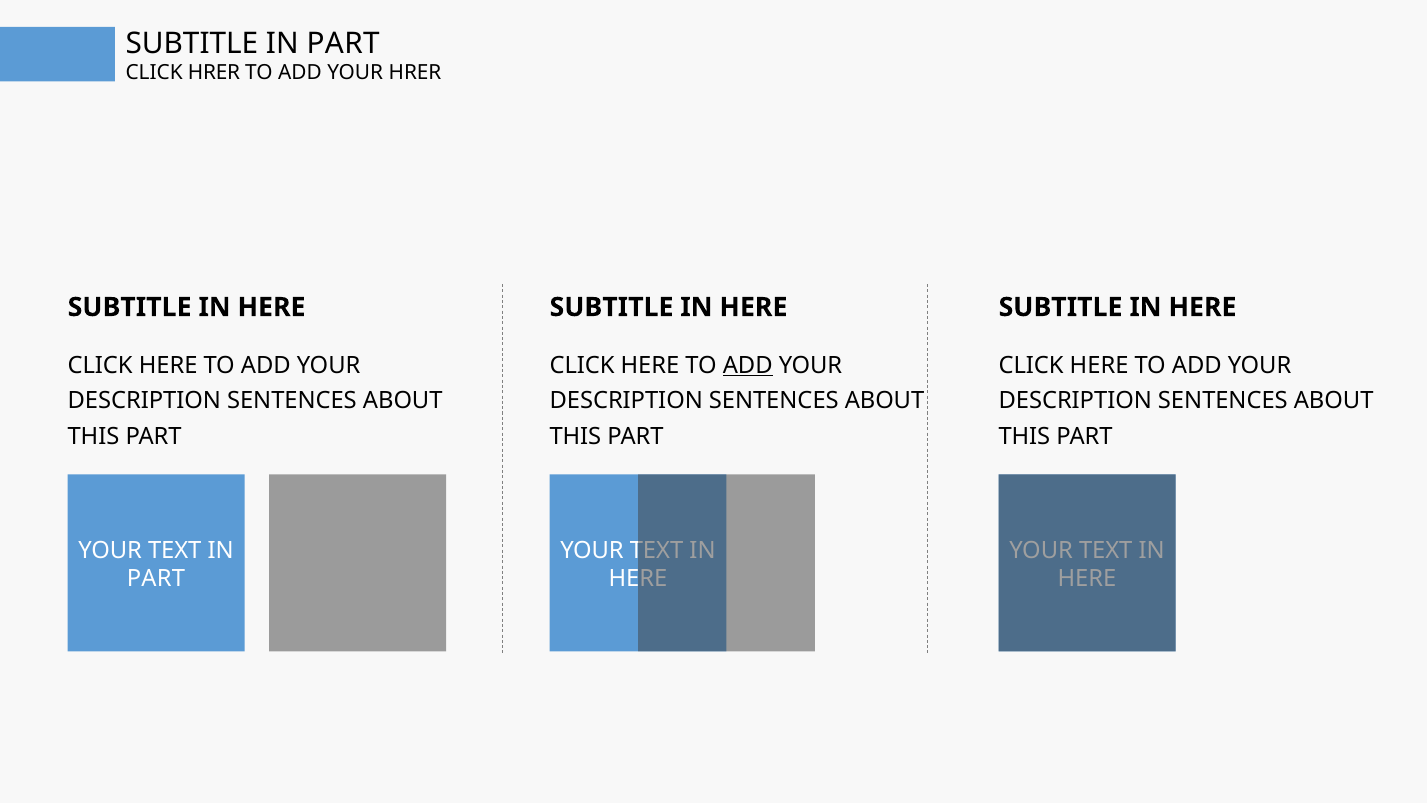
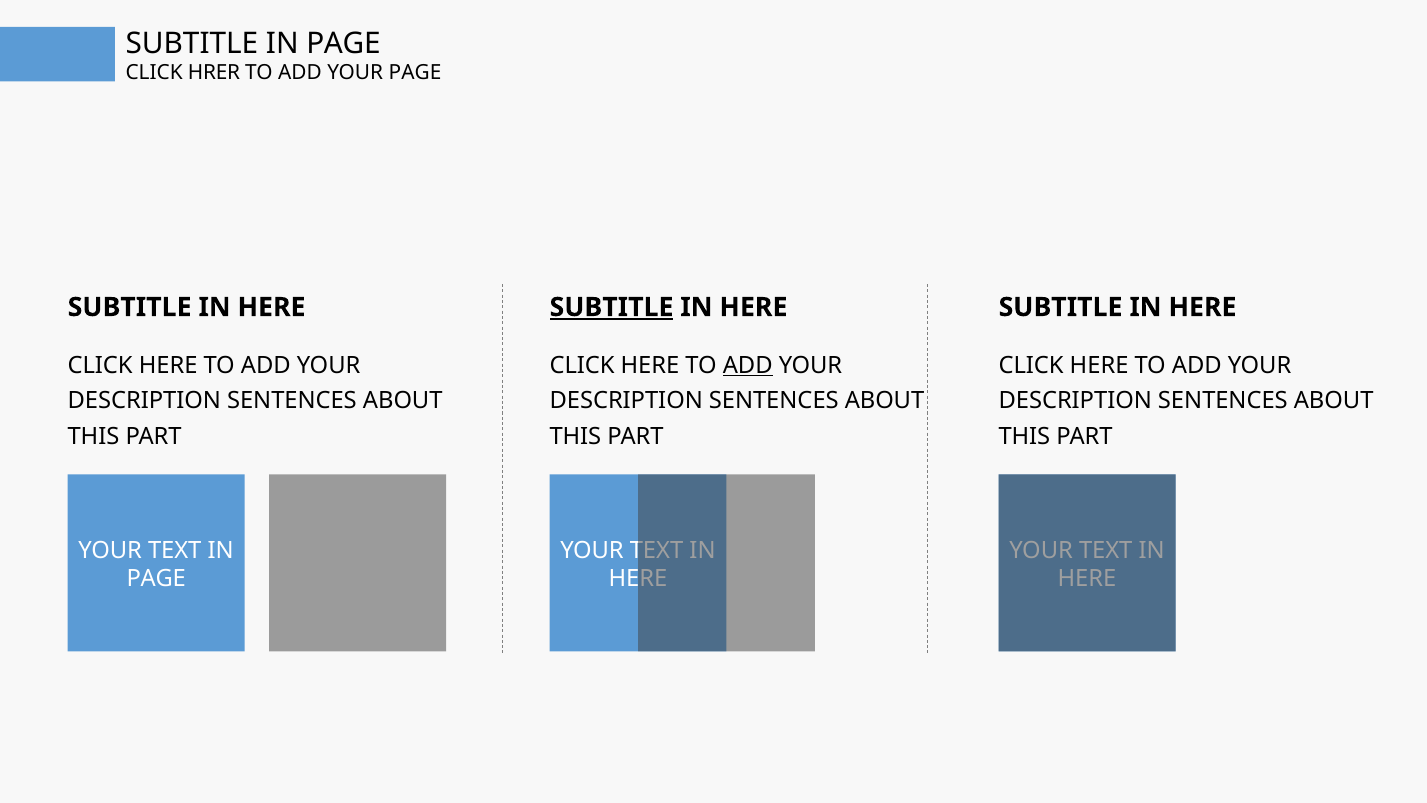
SUBTITLE IN PART: PART -> PAGE
YOUR HRER: HRER -> PAGE
SUBTITLE at (611, 307) underline: none -> present
PART at (156, 579): PART -> PAGE
